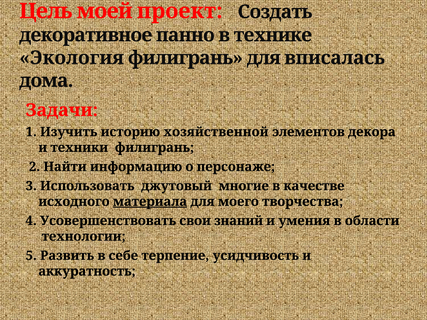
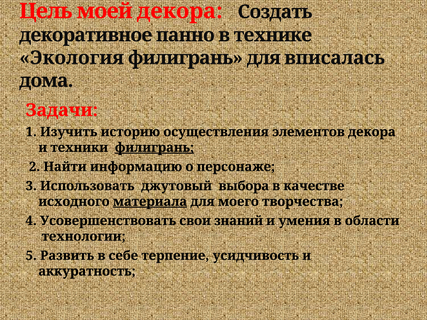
моей проект: проект -> декора
хозяйственной: хозяйственной -> осуществления
филигрань at (154, 148) underline: none -> present
многие: многие -> выбора
